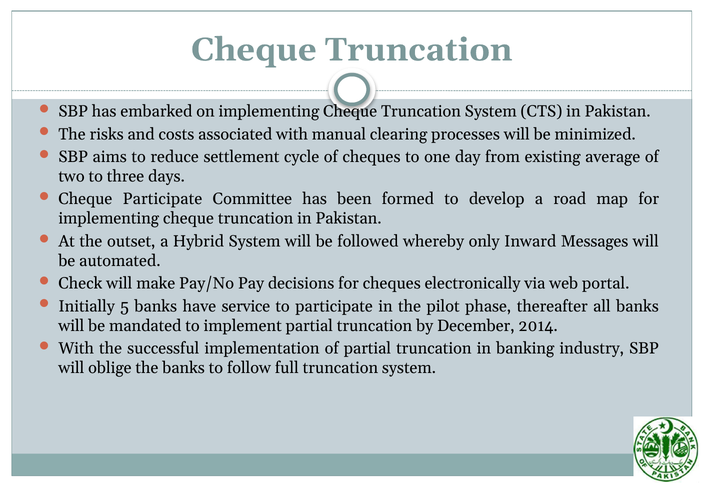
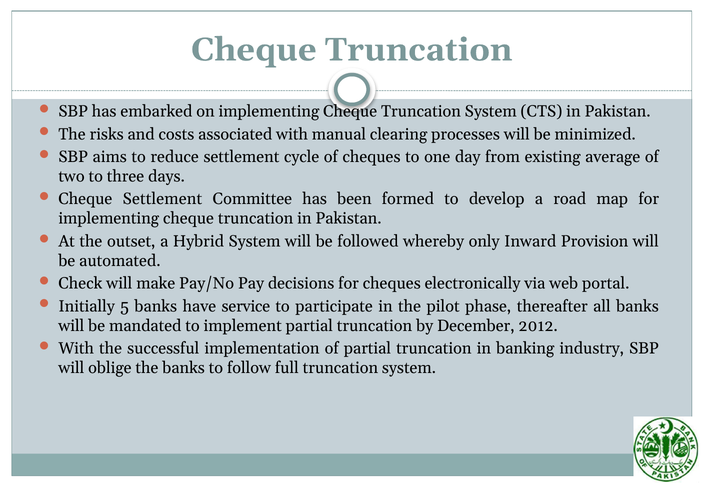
Cheque Participate: Participate -> Settlement
Messages: Messages -> Provision
2014: 2014 -> 2012
